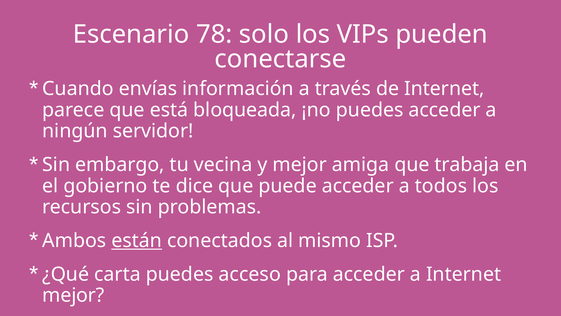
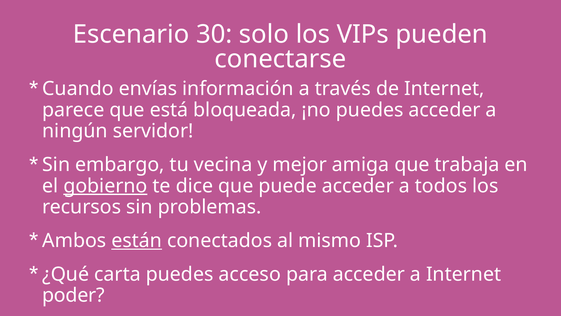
78: 78 -> 30
gobierno underline: none -> present
mejor at (73, 295): mejor -> poder
